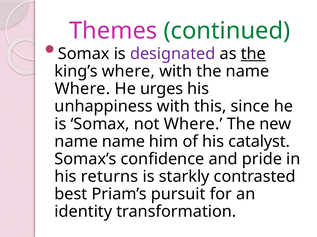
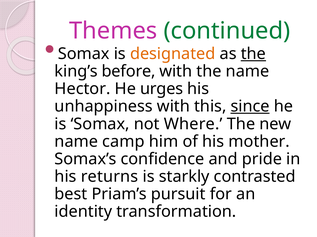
designated colour: purple -> orange
king’s where: where -> before
Where at (82, 89): Where -> Hector
since underline: none -> present
name name: name -> camp
catalyst: catalyst -> mother
